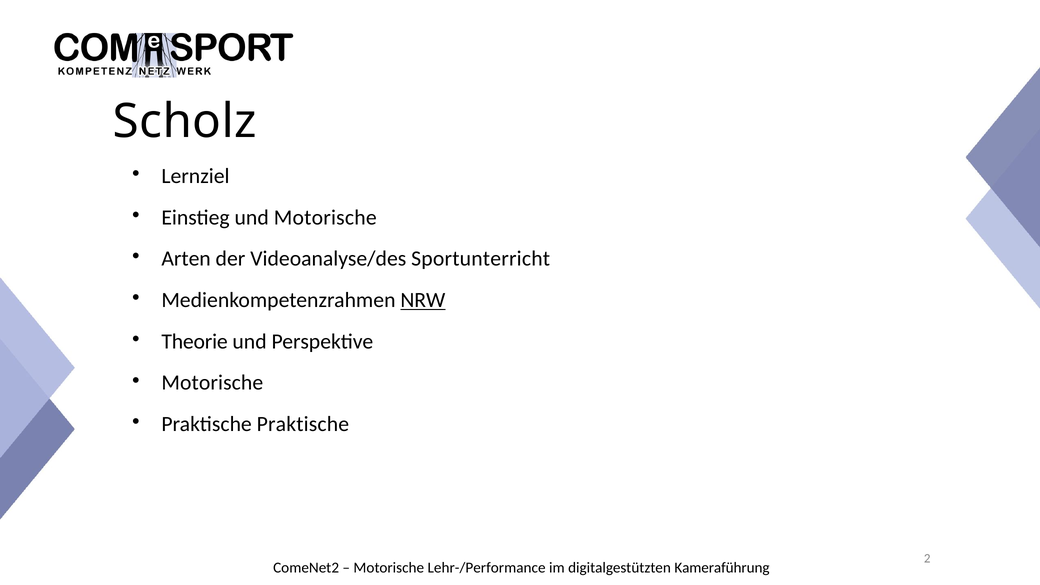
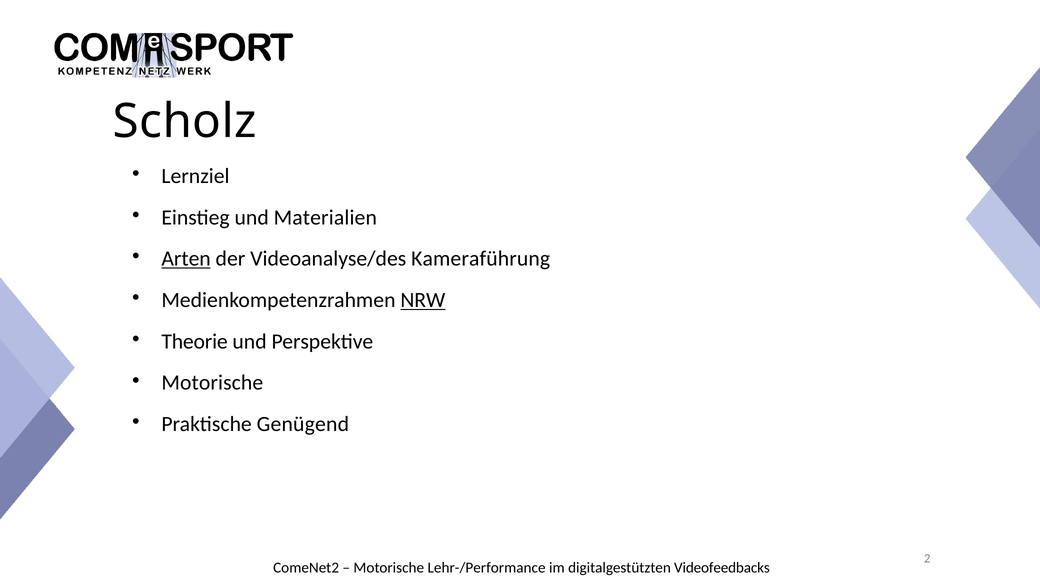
und Motorische: Motorische -> Materialien
Arten underline: none -> present
Sportunterricht: Sportunterricht -> Kameraführung
Praktische Praktische: Praktische -> Genügend
Kameraführung: Kameraführung -> Videofeedbacks
